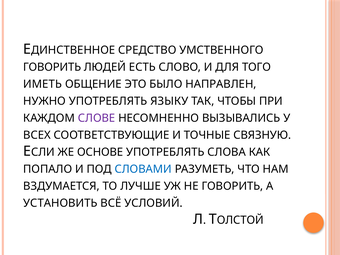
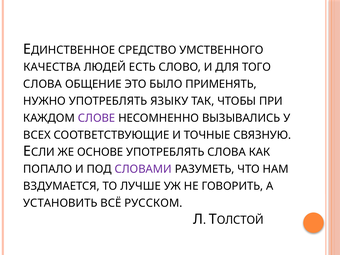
ГОВОРИТЬ at (52, 67): ГОВОРИТЬ -> КАЧЕСТВА
ИМЕТЬ at (43, 84): ИМЕТЬ -> СЛОВА
НАПРАВЛЕН: НАПРАВЛЕН -> ПРИМЕНЯТЬ
СЛОВАМИ colour: blue -> purple
УСЛОВИЙ: УСЛОВИЙ -> РУССКОМ
